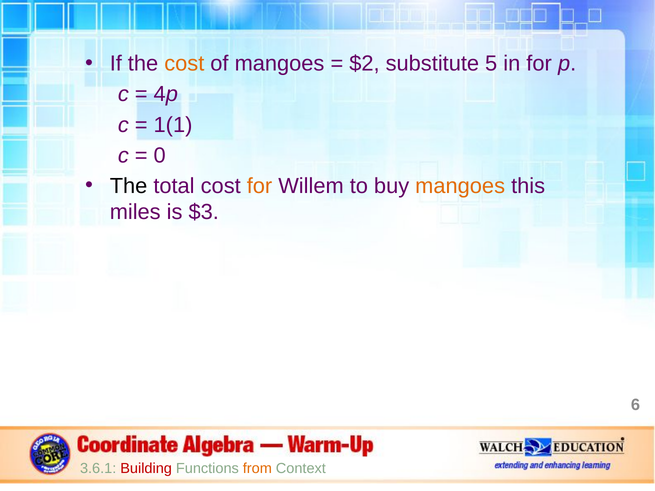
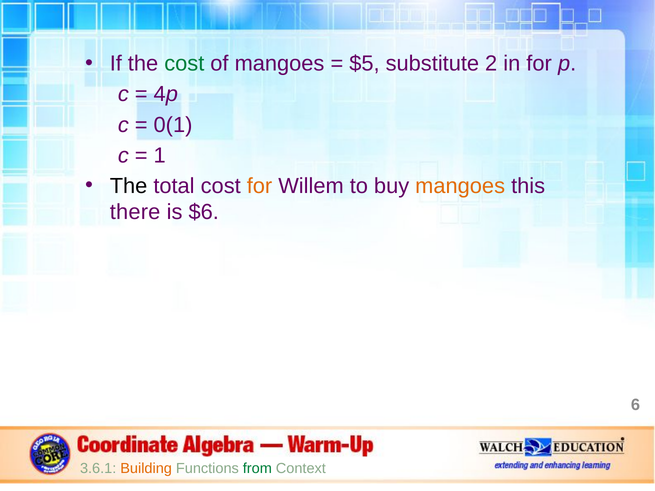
cost at (184, 64) colour: orange -> green
$2: $2 -> $5
5: 5 -> 2
1(1: 1(1 -> 0(1
0: 0 -> 1
miles: miles -> there
$3: $3 -> $6
Building colour: red -> orange
from colour: orange -> green
